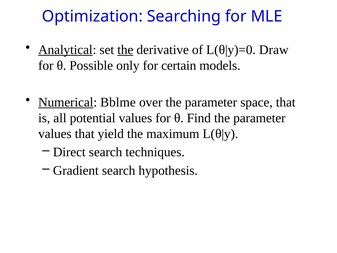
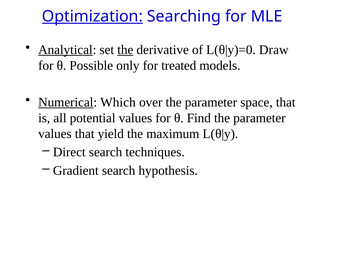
Optimization underline: none -> present
certain: certain -> treated
Bblme: Bblme -> Which
